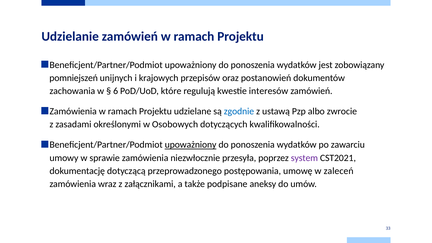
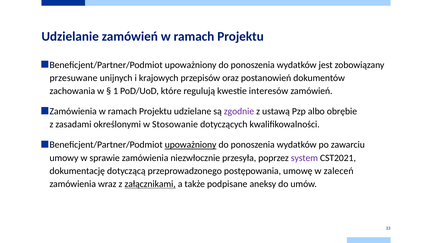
pomniejszeń: pomniejszeń -> przesuwane
6: 6 -> 1
zgodnie colour: blue -> purple
zwrocie: zwrocie -> obrębie
Osobowych: Osobowych -> Stosowanie
załącznikami underline: none -> present
